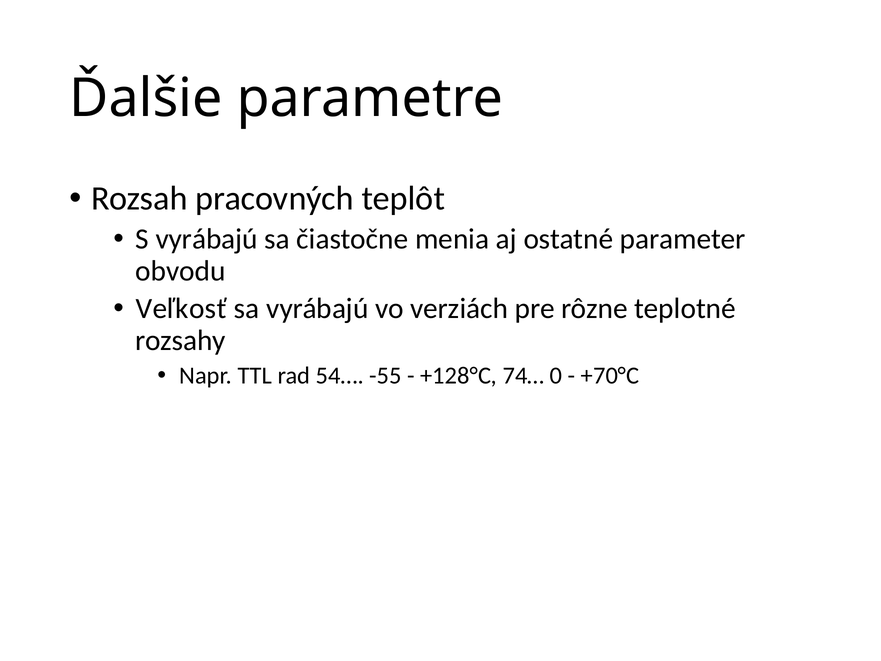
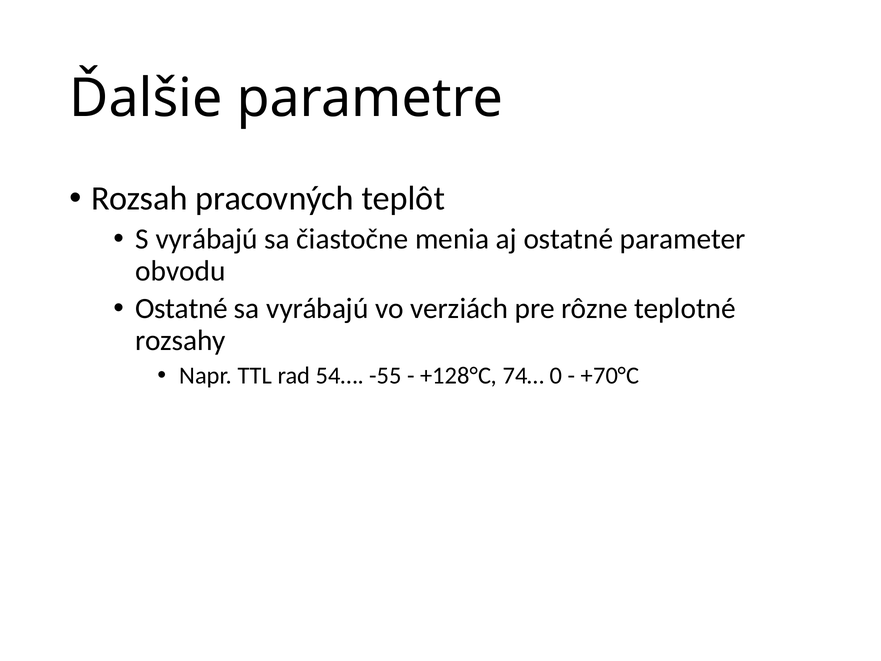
Veľkosť at (181, 309): Veľkosť -> Ostatné
